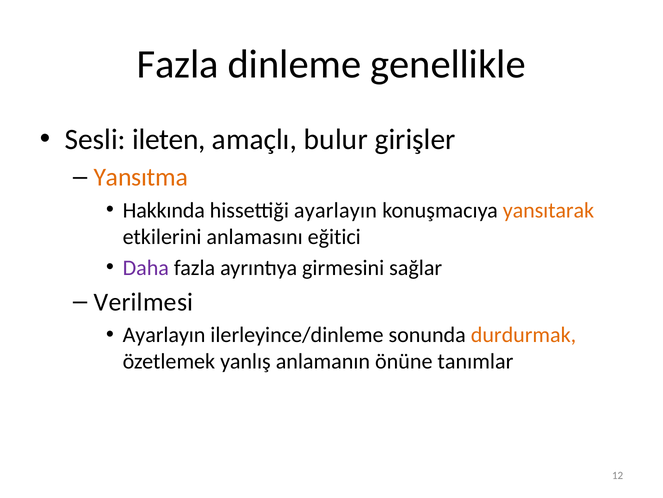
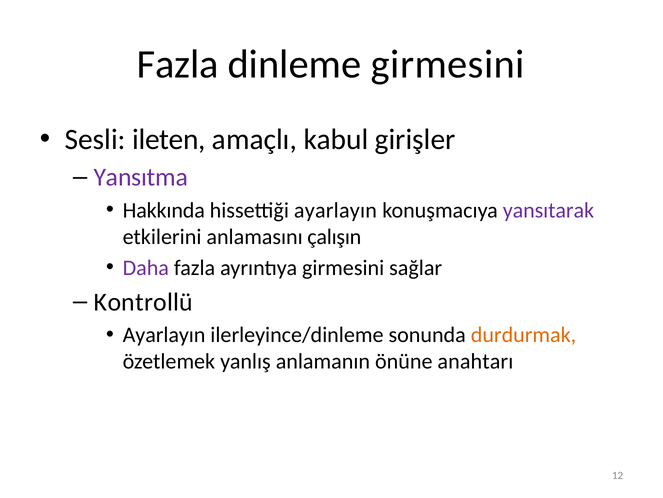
dinleme genellikle: genellikle -> girmesini
bulur: bulur -> kabul
Yansıtma colour: orange -> purple
yansıtarak colour: orange -> purple
eğitici: eğitici -> çalışın
Verilmesi: Verilmesi -> Kontrollü
tanımlar: tanımlar -> anahtarı
